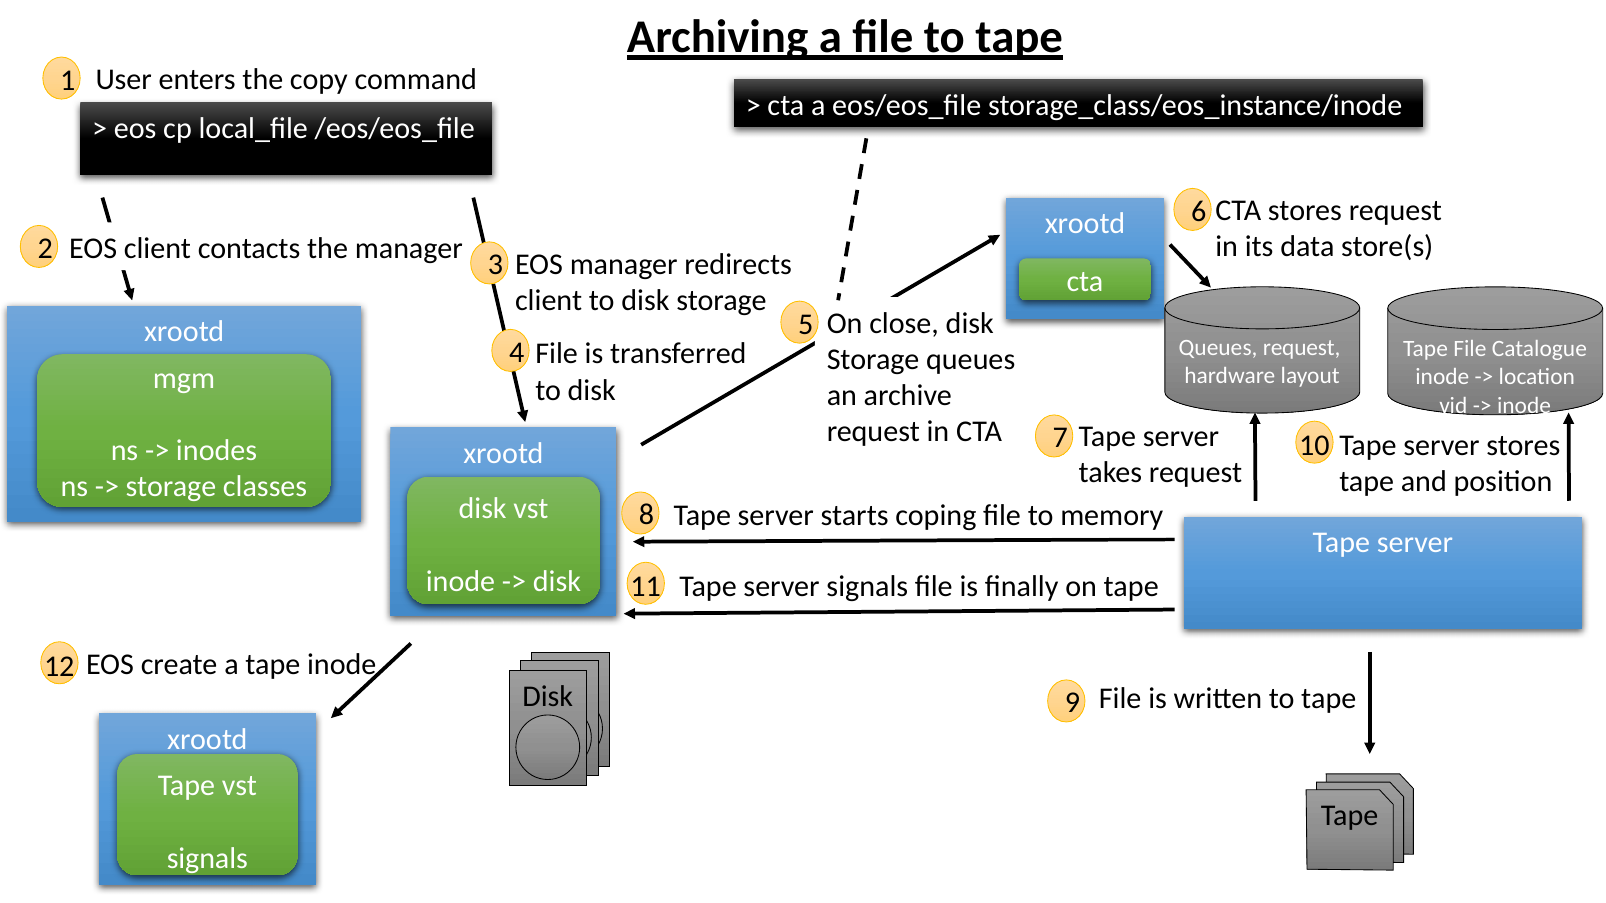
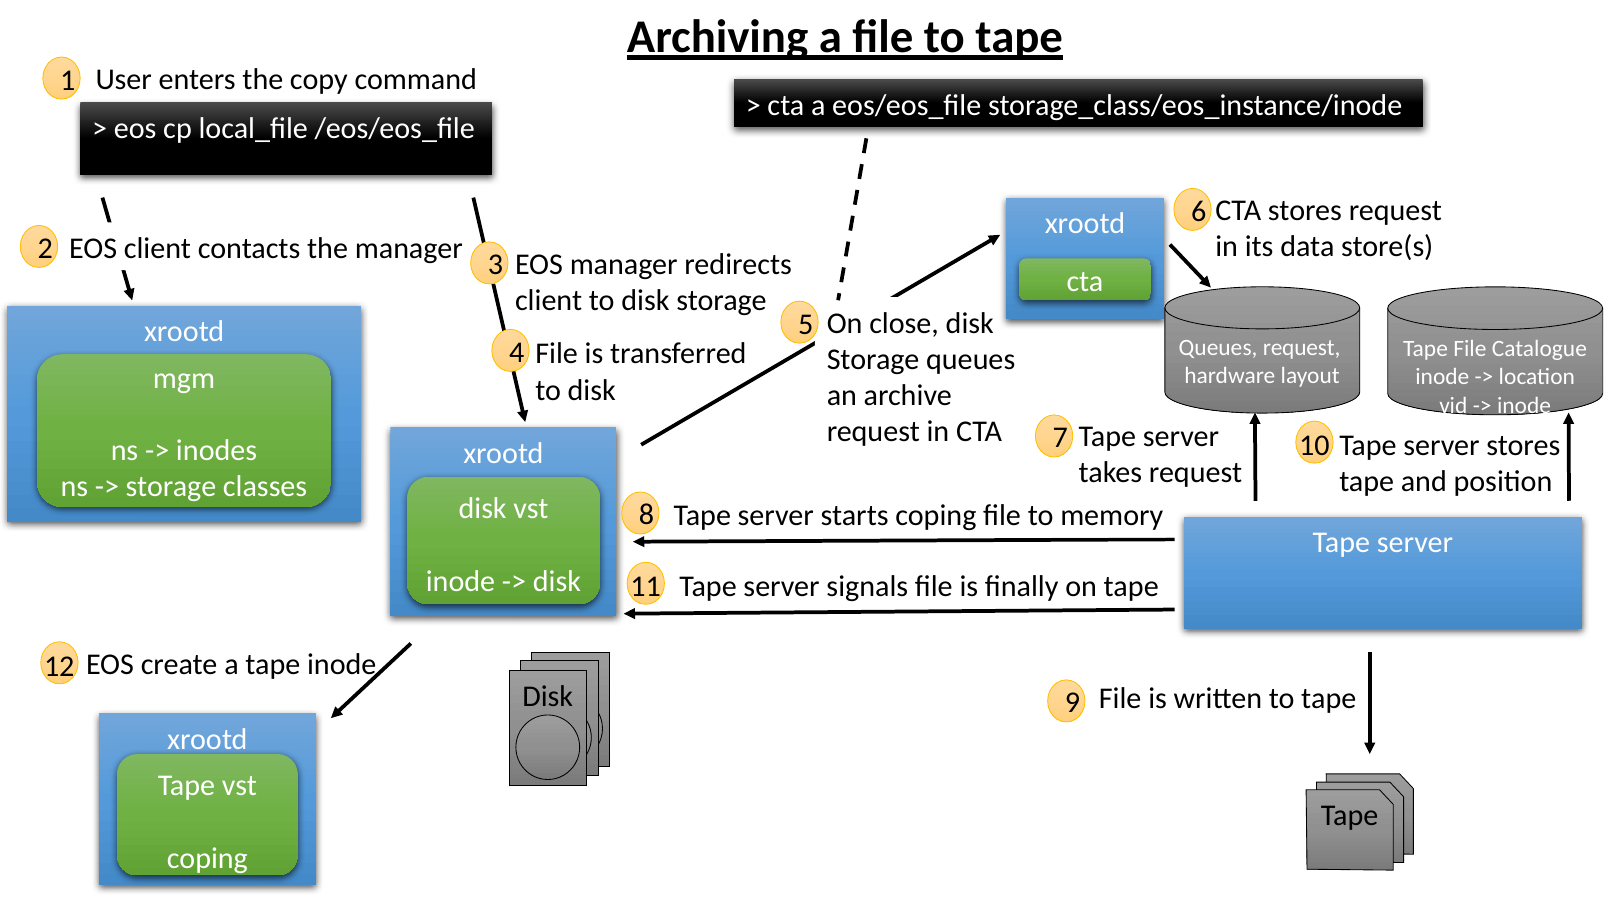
signals at (207, 859): signals -> coping
